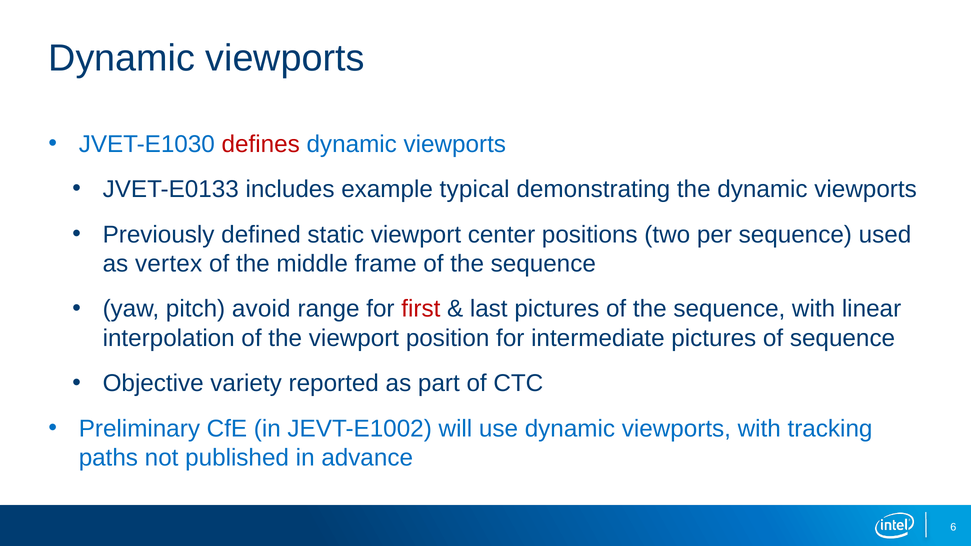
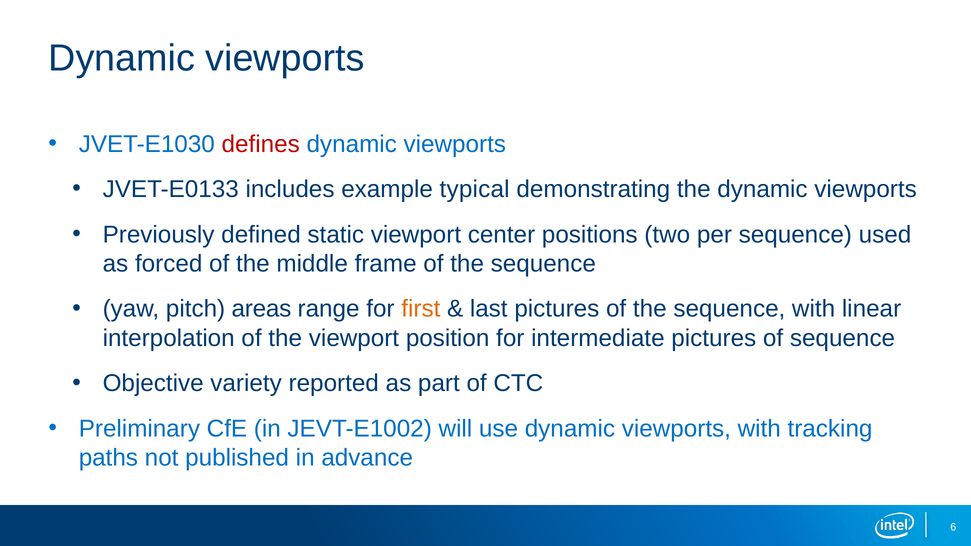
vertex: vertex -> forced
avoid: avoid -> areas
first colour: red -> orange
